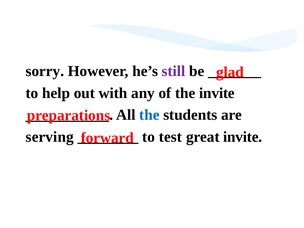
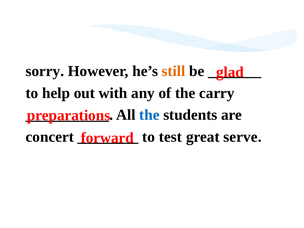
still colour: purple -> orange
the invite: invite -> carry
serving: serving -> concert
great invite: invite -> serve
